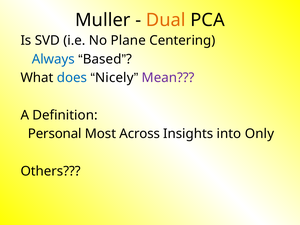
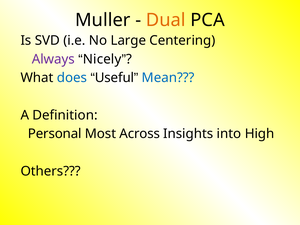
Plane: Plane -> Large
Always colour: blue -> purple
Based: Based -> Nicely
Nicely: Nicely -> Useful
Mean colour: purple -> blue
Only: Only -> High
